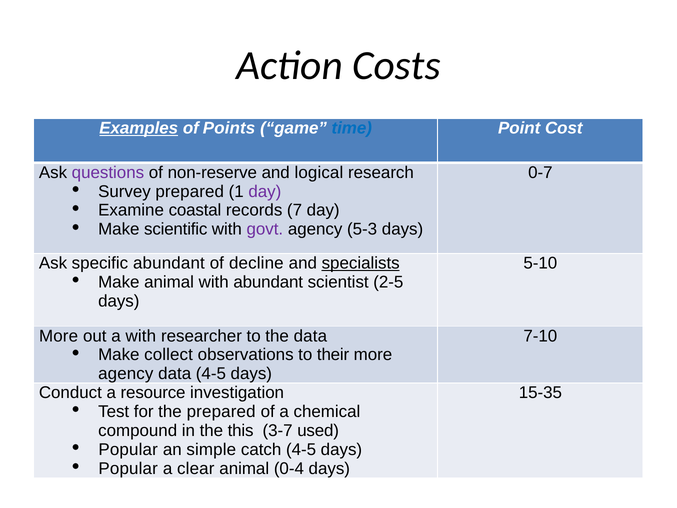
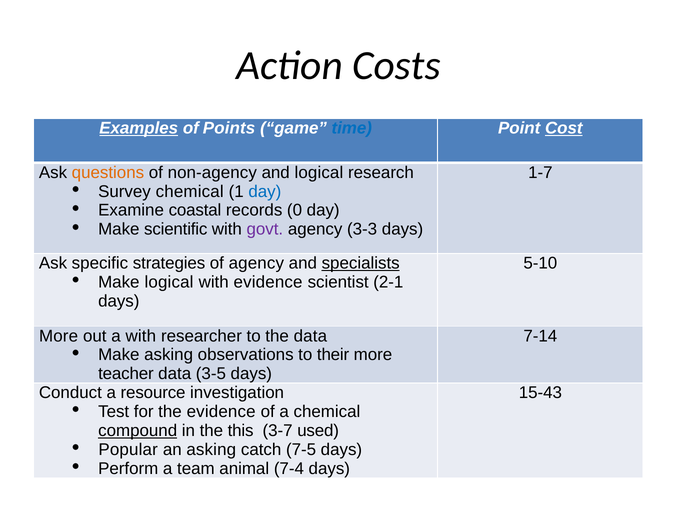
Cost underline: none -> present
questions colour: purple -> orange
non-reserve: non-reserve -> non-agency
0-7: 0-7 -> 1-7
Survey prepared: prepared -> chemical
day at (265, 191) colour: purple -> blue
7: 7 -> 0
5-3: 5-3 -> 3-3
specific abundant: abundant -> strategies
of decline: decline -> agency
Make animal: animal -> logical
with abundant: abundant -> evidence
2-5: 2-5 -> 2-1
7-10: 7-10 -> 7-14
Make collect: collect -> asking
agency at (126, 374): agency -> teacher
data 4-5: 4-5 -> 3-5
15-35: 15-35 -> 15-43
the prepared: prepared -> evidence
compound underline: none -> present
an simple: simple -> asking
catch 4-5: 4-5 -> 7-5
Popular at (128, 468): Popular -> Perform
clear: clear -> team
0-4: 0-4 -> 7-4
